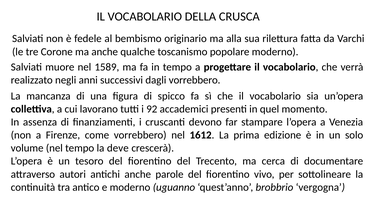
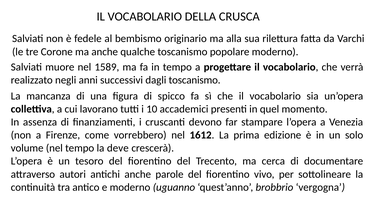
dagli vorrebbero: vorrebbero -> toscanismo
92: 92 -> 10
